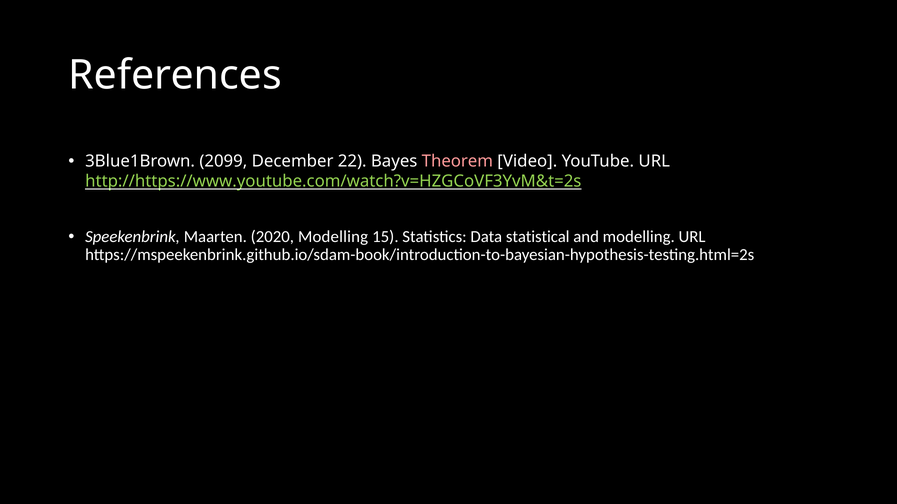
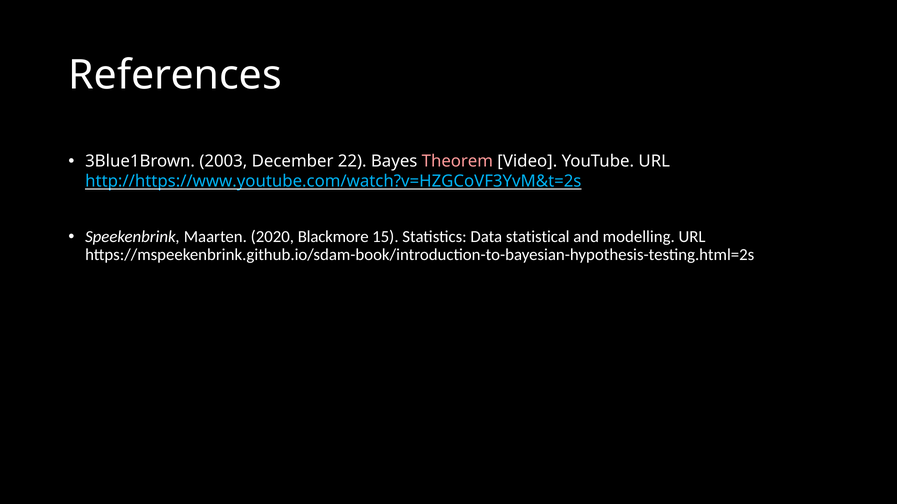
2099: 2099 -> 2003
http://https://www.youtube.com/watch?v=HZGCoVF3YvM&t=2s colour: light green -> light blue
2020 Modelling: Modelling -> Blackmore
